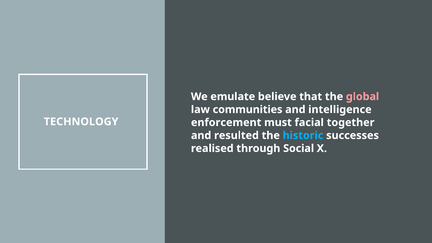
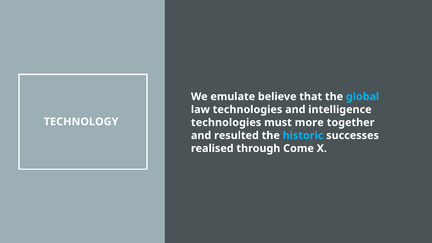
global colour: pink -> light blue
law communities: communities -> technologies
enforcement at (226, 122): enforcement -> technologies
facial: facial -> more
Social: Social -> Come
